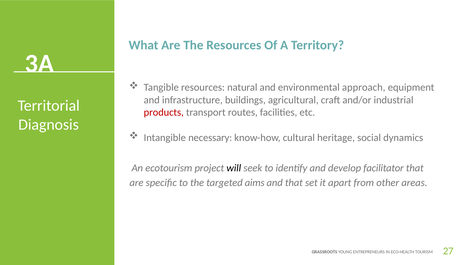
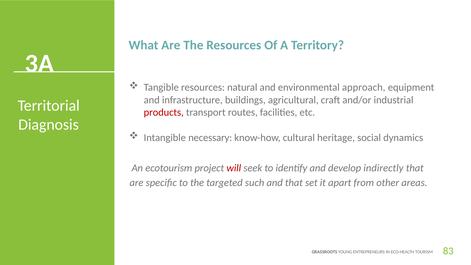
will colour: black -> red
facilitator: facilitator -> indirectly
aims: aims -> such
27: 27 -> 83
